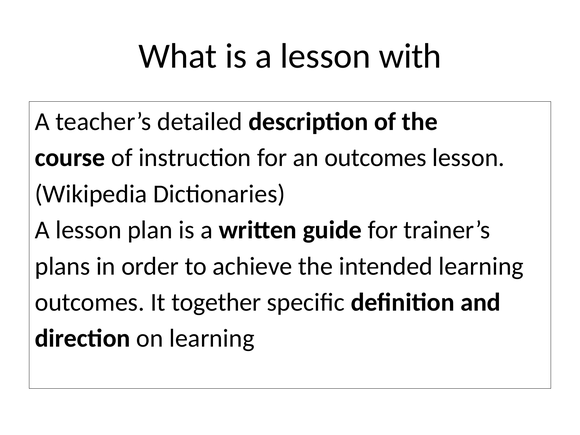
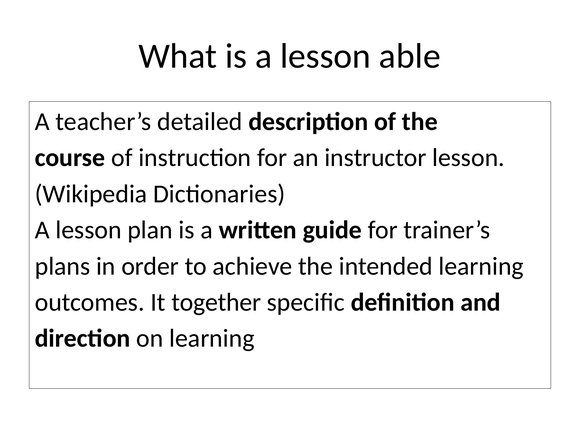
with: with -> able
an outcomes: outcomes -> instructor
